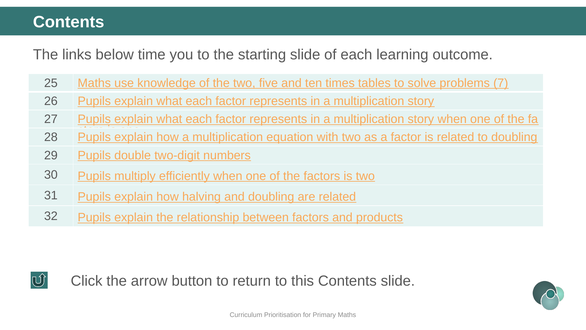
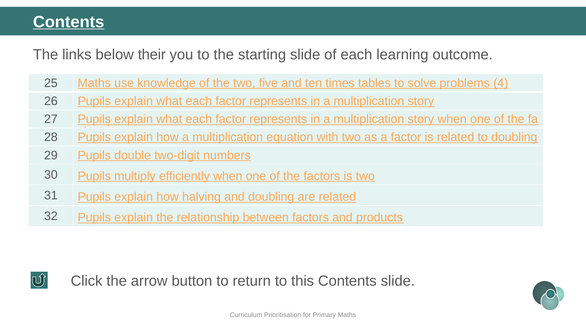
Contents at (69, 22) underline: none -> present
time: time -> their
7: 7 -> 4
